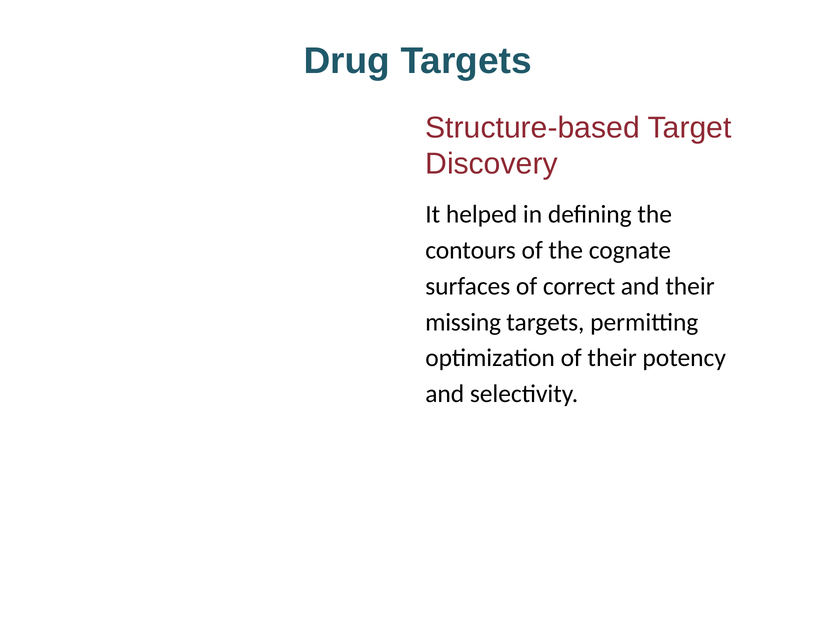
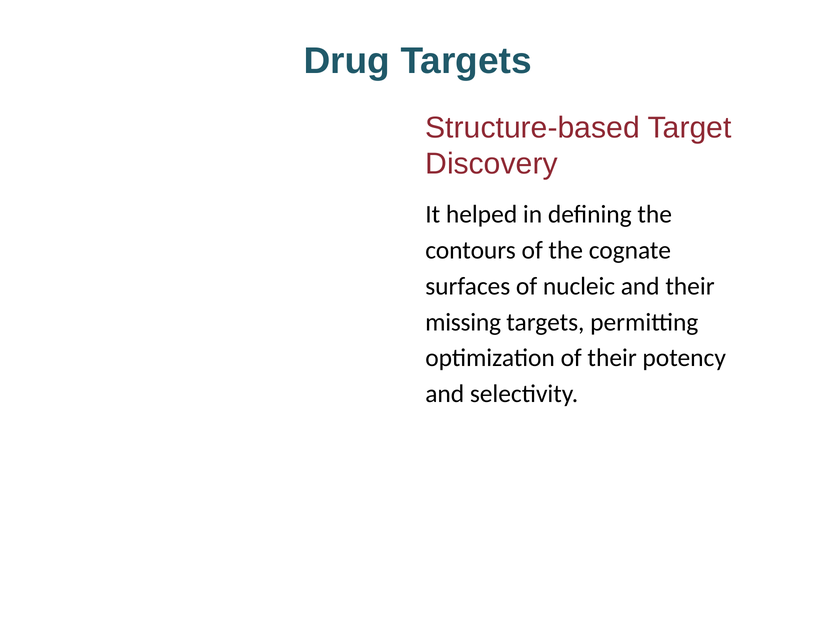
correct: correct -> nucleic
